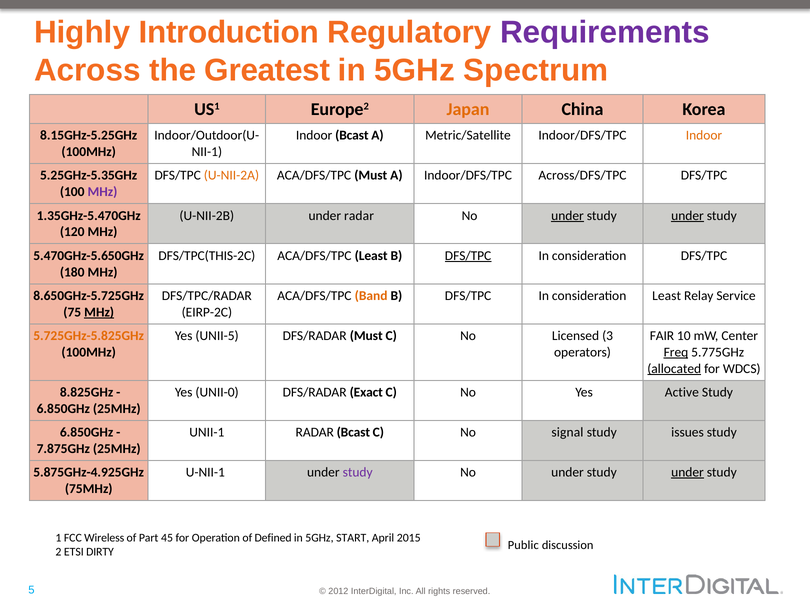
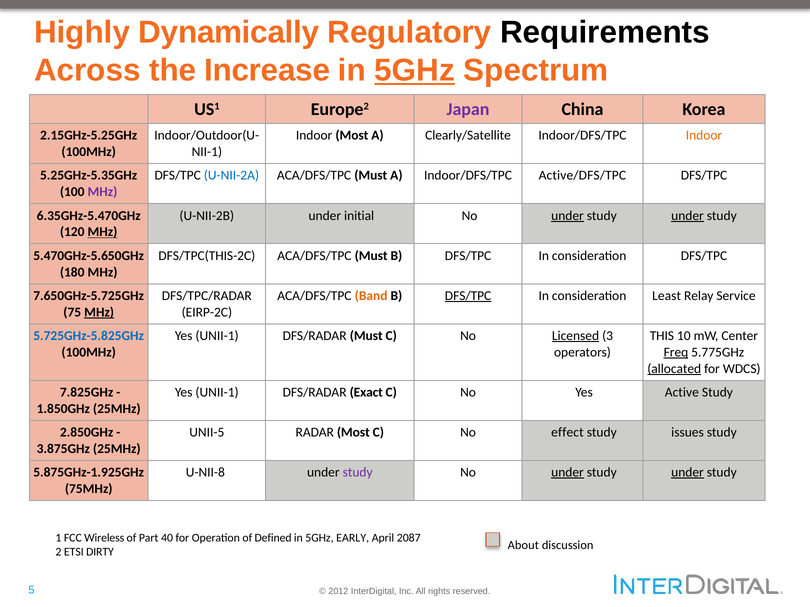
Introduction: Introduction -> Dynamically
Requirements colour: purple -> black
Greatest: Greatest -> Increase
5GHz at (415, 70) underline: none -> present
Japan colour: orange -> purple
8.15GHz-5.25GHz: 8.15GHz-5.25GHz -> 2.15GHz-5.25GHz
Indoor Bcast: Bcast -> Most
Metric/Satellite: Metric/Satellite -> Clearly/Satellite
U-NII-2A colour: orange -> blue
Across/DFS/TPC: Across/DFS/TPC -> Active/DFS/TPC
1.35GHz-5.470GHz: 1.35GHz-5.470GHz -> 6.35GHz-5.470GHz
under radar: radar -> initial
MHz at (102, 232) underline: none -> present
Least at (371, 256): Least -> Must
DFS/TPC at (468, 256) underline: present -> none
8.650GHz-5.725GHz: 8.650GHz-5.725GHz -> 7.650GHz-5.725GHz
DFS/TPC at (468, 296) underline: none -> present
5.725GHz-5.825GHz colour: orange -> blue
UNII-5 at (217, 336): UNII-5 -> UNII-1
Licensed underline: none -> present
FAIR: FAIR -> THIS
8.825GHz: 8.825GHz -> 7.825GHz
UNII-0 at (217, 393): UNII-0 -> UNII-1
6.850GHz at (63, 409): 6.850GHz -> 1.850GHz
6.850GHz at (87, 433): 6.850GHz -> 2.850GHz
UNII-1: UNII-1 -> UNII-5
RADAR Bcast: Bcast -> Most
signal: signal -> effect
7.875GHz: 7.875GHz -> 3.875GHz
5.875GHz-4.925GHz: 5.875GHz-4.925GHz -> 5.875GHz-1.925GHz
U-NII-1: U-NII-1 -> U-NII-8
under at (568, 473) underline: none -> present
45: 45 -> 40
START: START -> EARLY
2015: 2015 -> 2087
Public: Public -> About
